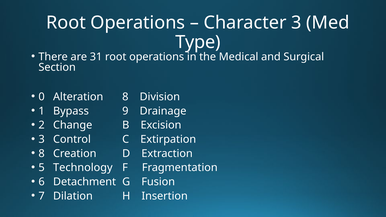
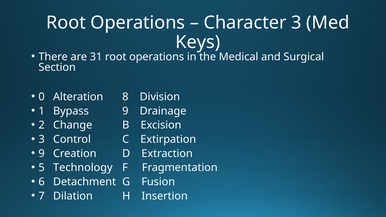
Type: Type -> Keys
8 at (42, 154): 8 -> 9
